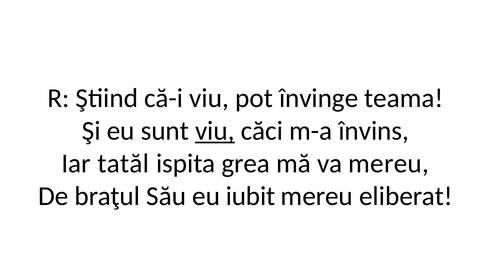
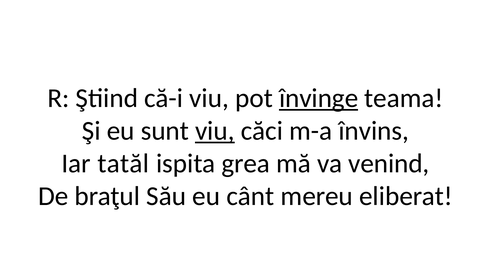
învinge underline: none -> present
va mereu: mereu -> venind
iubit: iubit -> cânt
